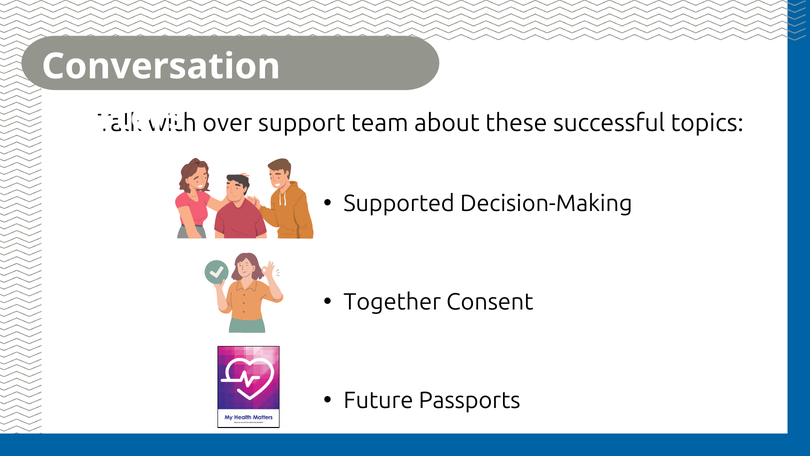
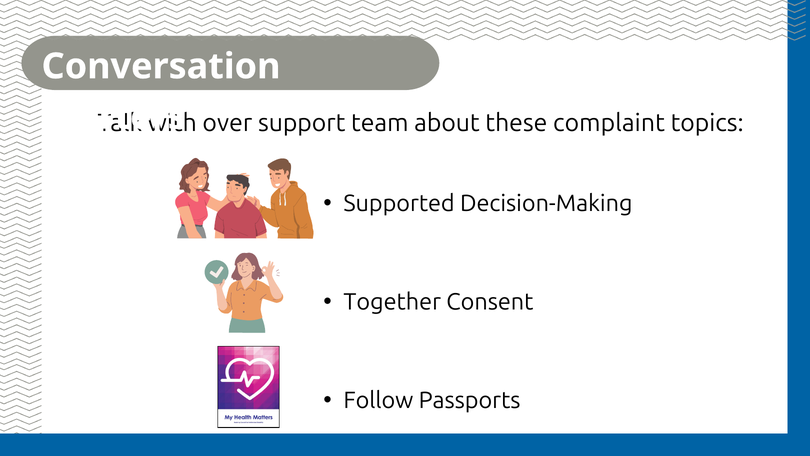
successful: successful -> complaint
Future: Future -> Follow
